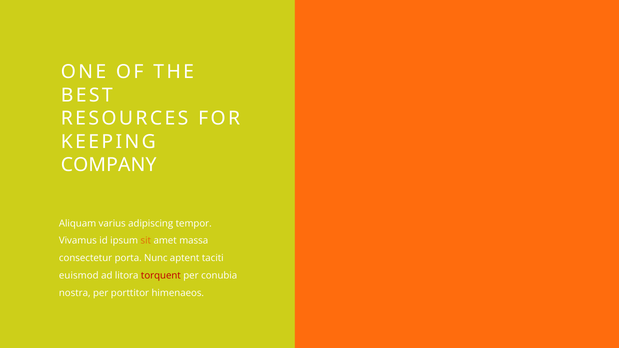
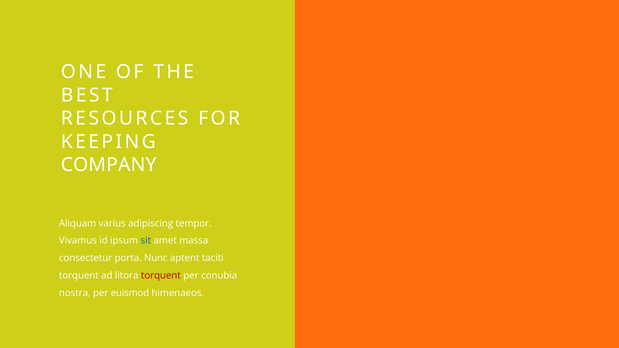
sit colour: orange -> blue
euismod at (79, 276): euismod -> torquent
porttitor: porttitor -> euismod
